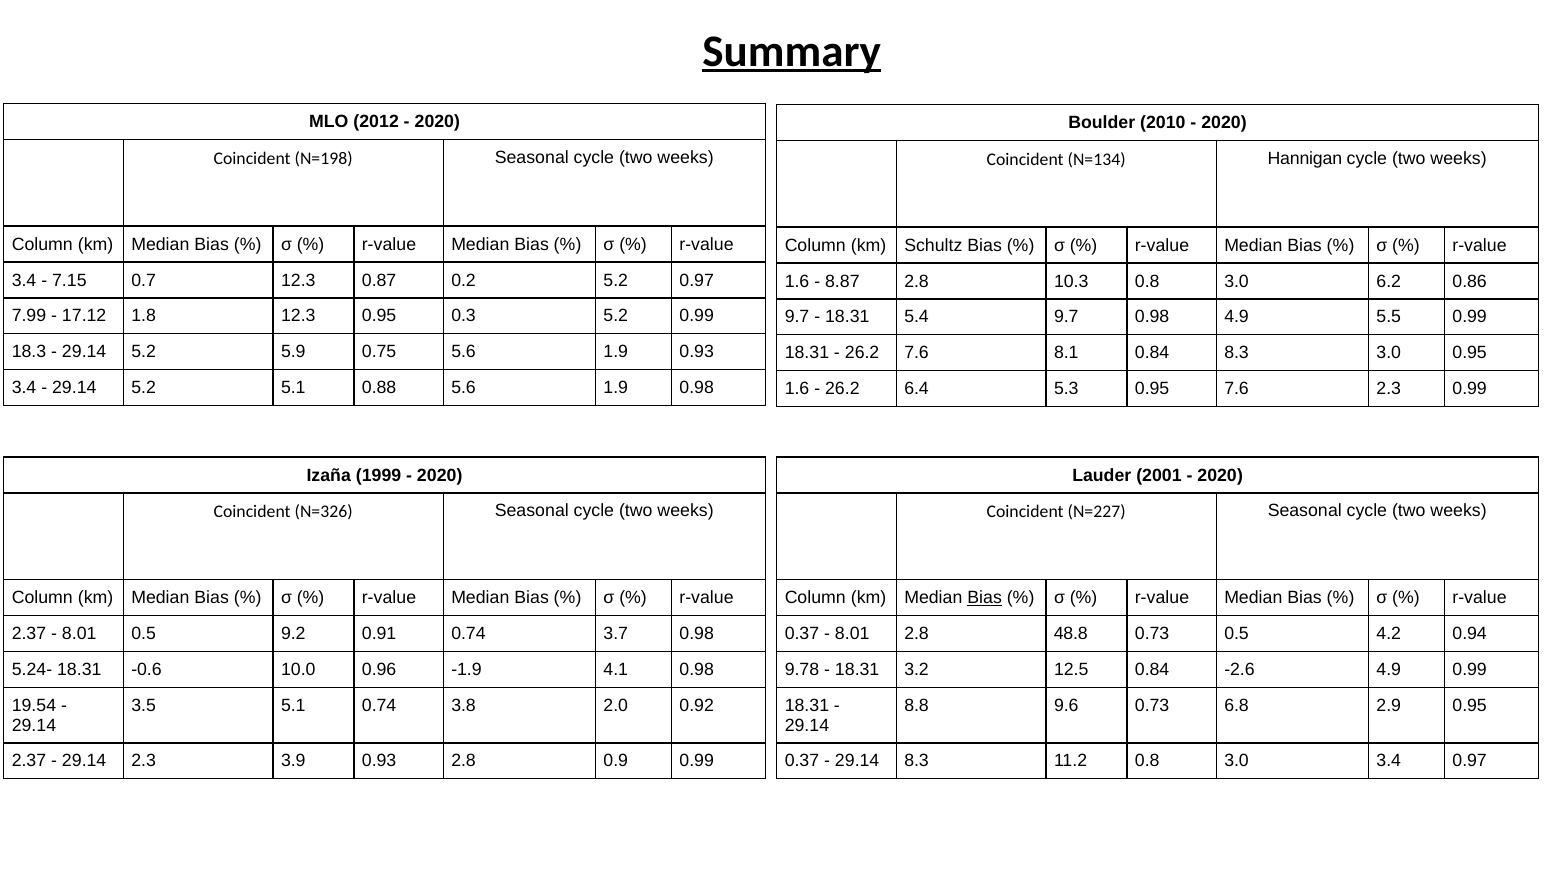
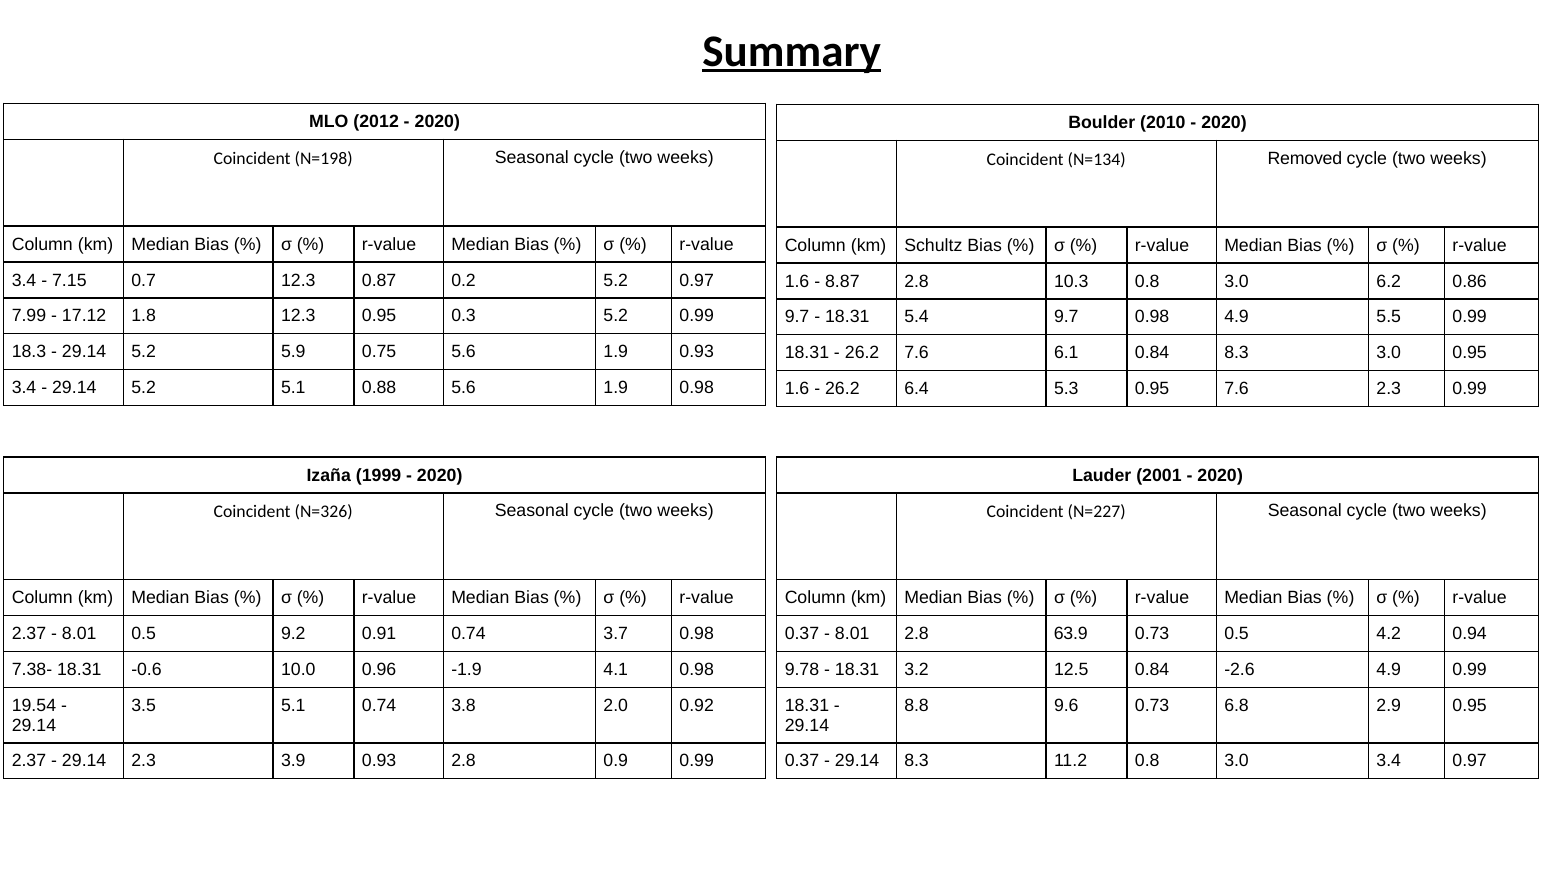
Hannigan: Hannigan -> Removed
8.1: 8.1 -> 6.1
Bias at (985, 598) underline: present -> none
48.8: 48.8 -> 63.9
5.24-: 5.24- -> 7.38-
